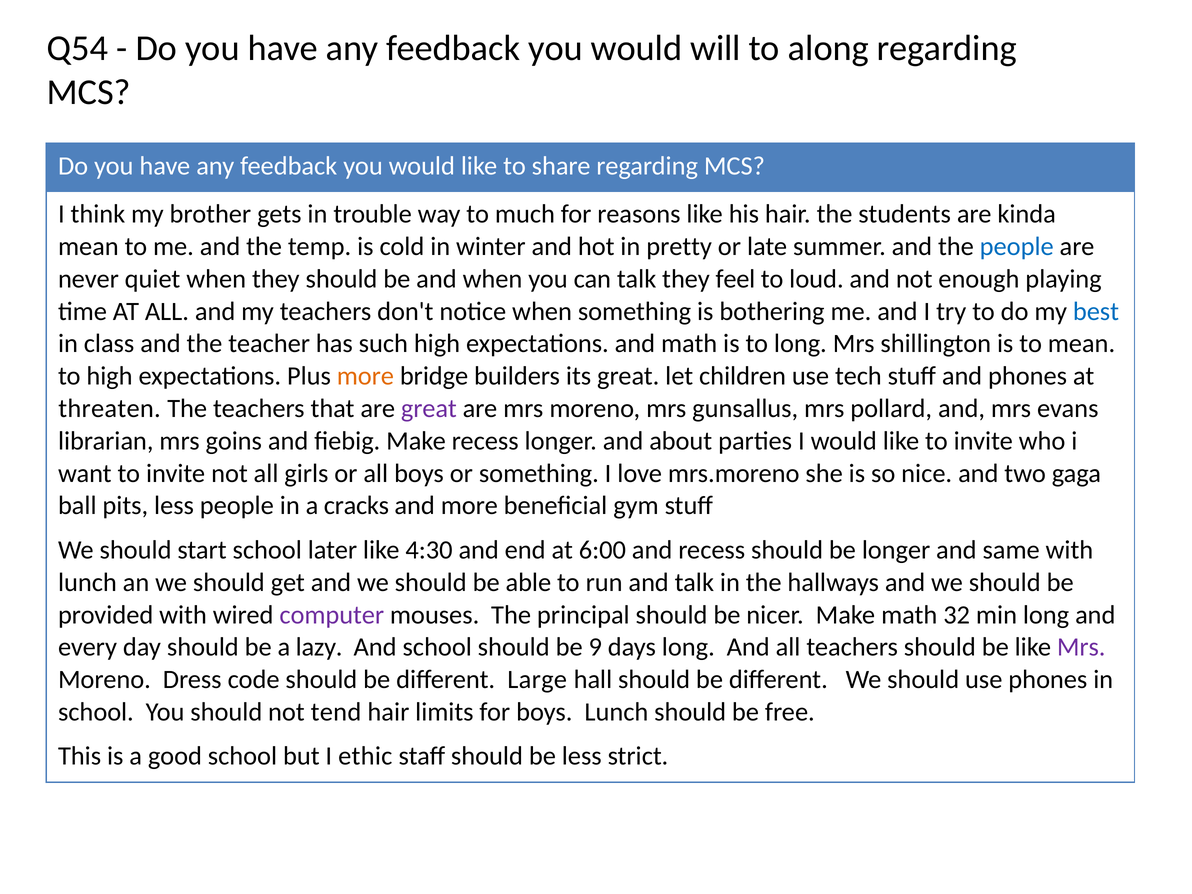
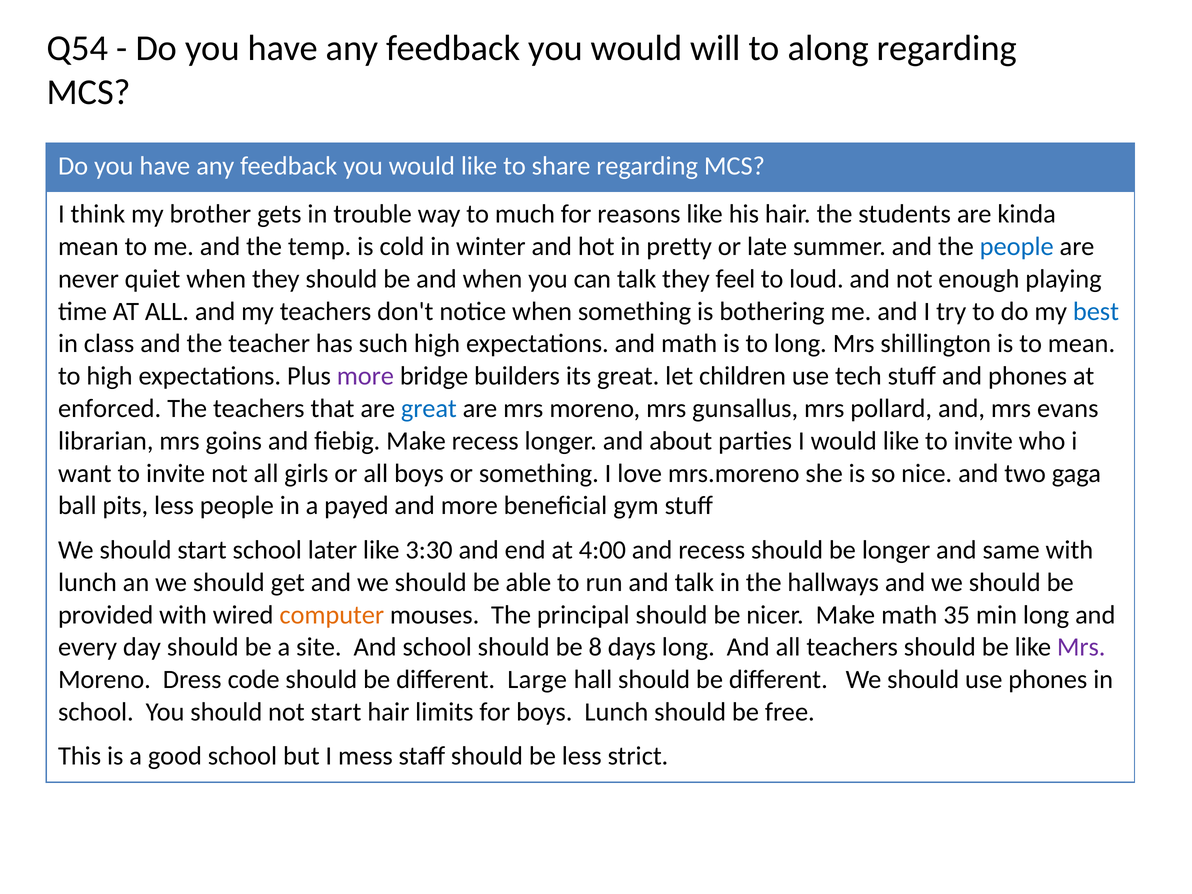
more at (365, 376) colour: orange -> purple
threaten: threaten -> enforced
great at (429, 409) colour: purple -> blue
cracks: cracks -> payed
4:30: 4:30 -> 3:30
6:00: 6:00 -> 4:00
computer colour: purple -> orange
32: 32 -> 35
lazy: lazy -> site
9: 9 -> 8
not tend: tend -> start
ethic: ethic -> mess
